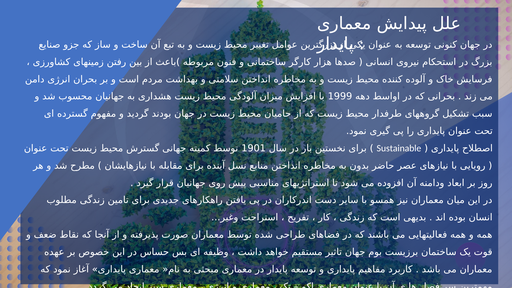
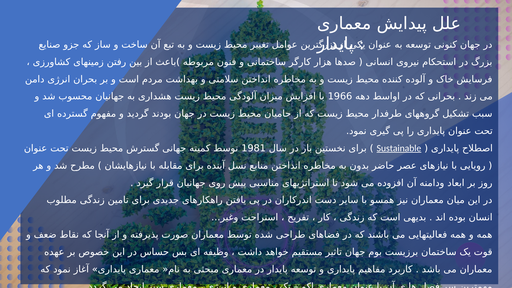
1999: 1999 -> 1966
1901: 1901 -> 1981
Sustainable underline: none -> present
